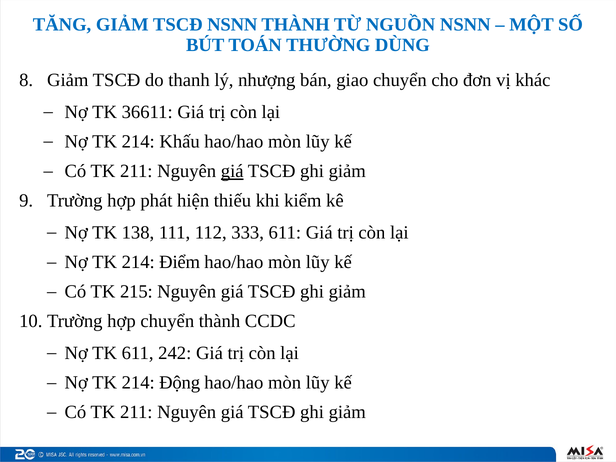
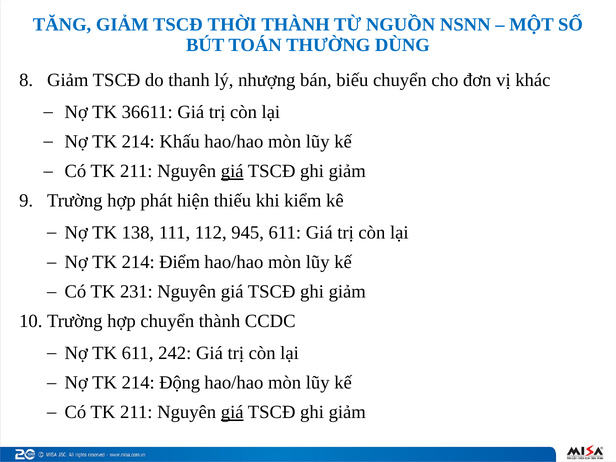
TSCĐ NSNN: NSNN -> THỜI
giao: giao -> biếu
333: 333 -> 945
215: 215 -> 231
giá at (232, 413) underline: none -> present
